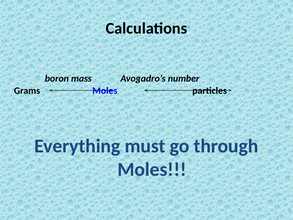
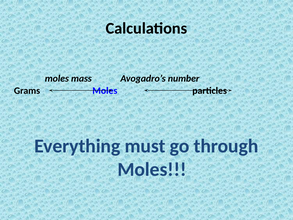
boron at (57, 78): boron -> moles
